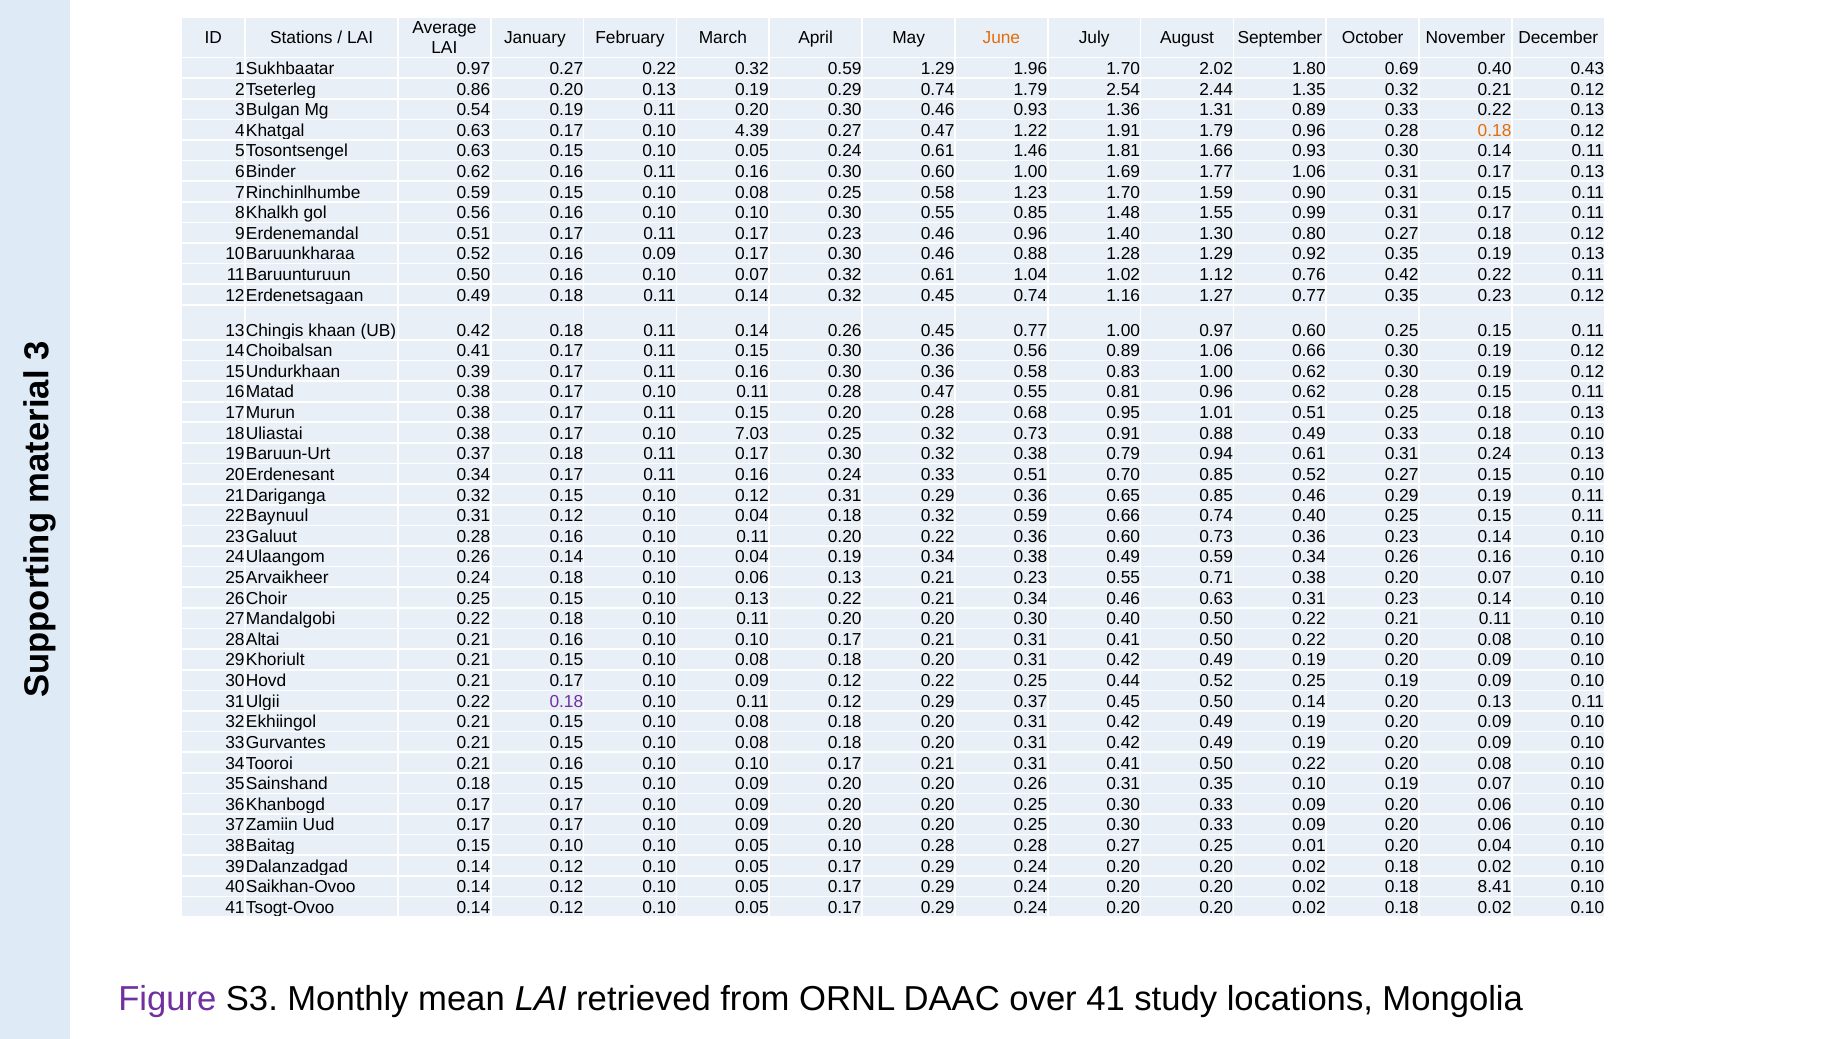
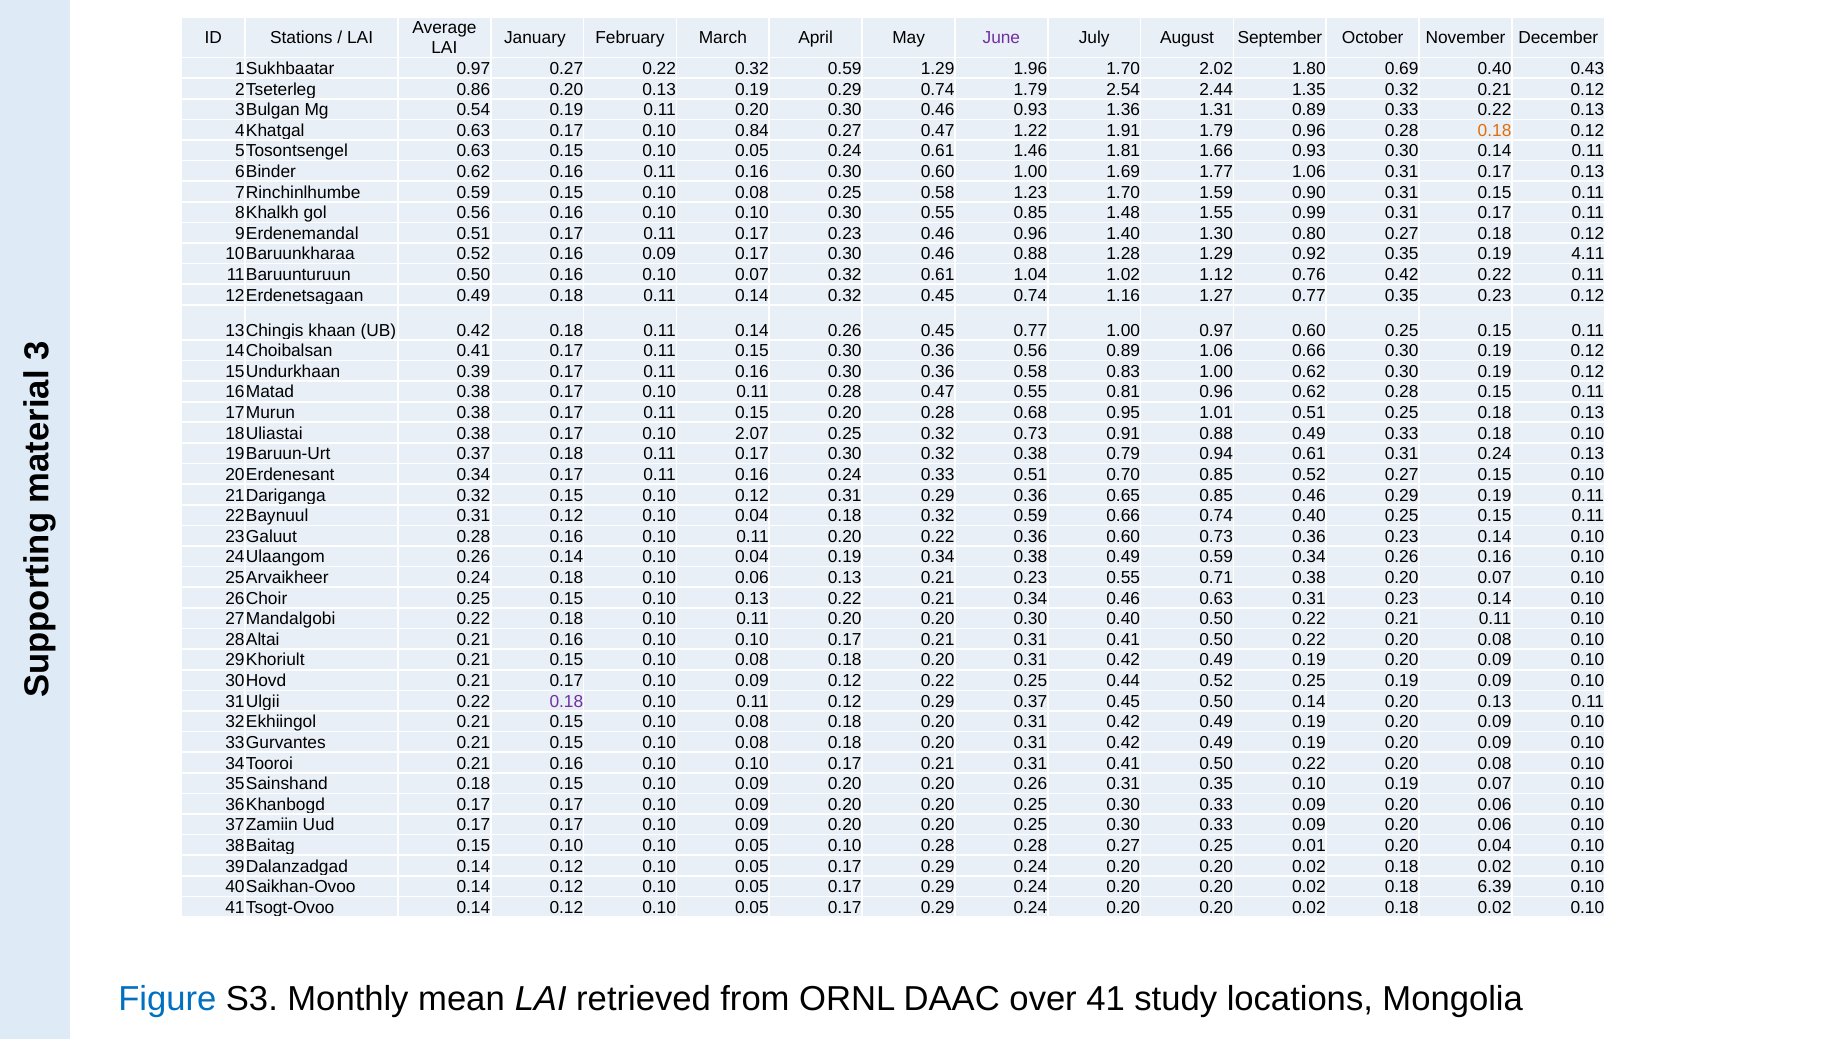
June colour: orange -> purple
4.39: 4.39 -> 0.84
0.19 0.13: 0.13 -> 4.11
7.03: 7.03 -> 2.07
8.41: 8.41 -> 6.39
Figure colour: purple -> blue
